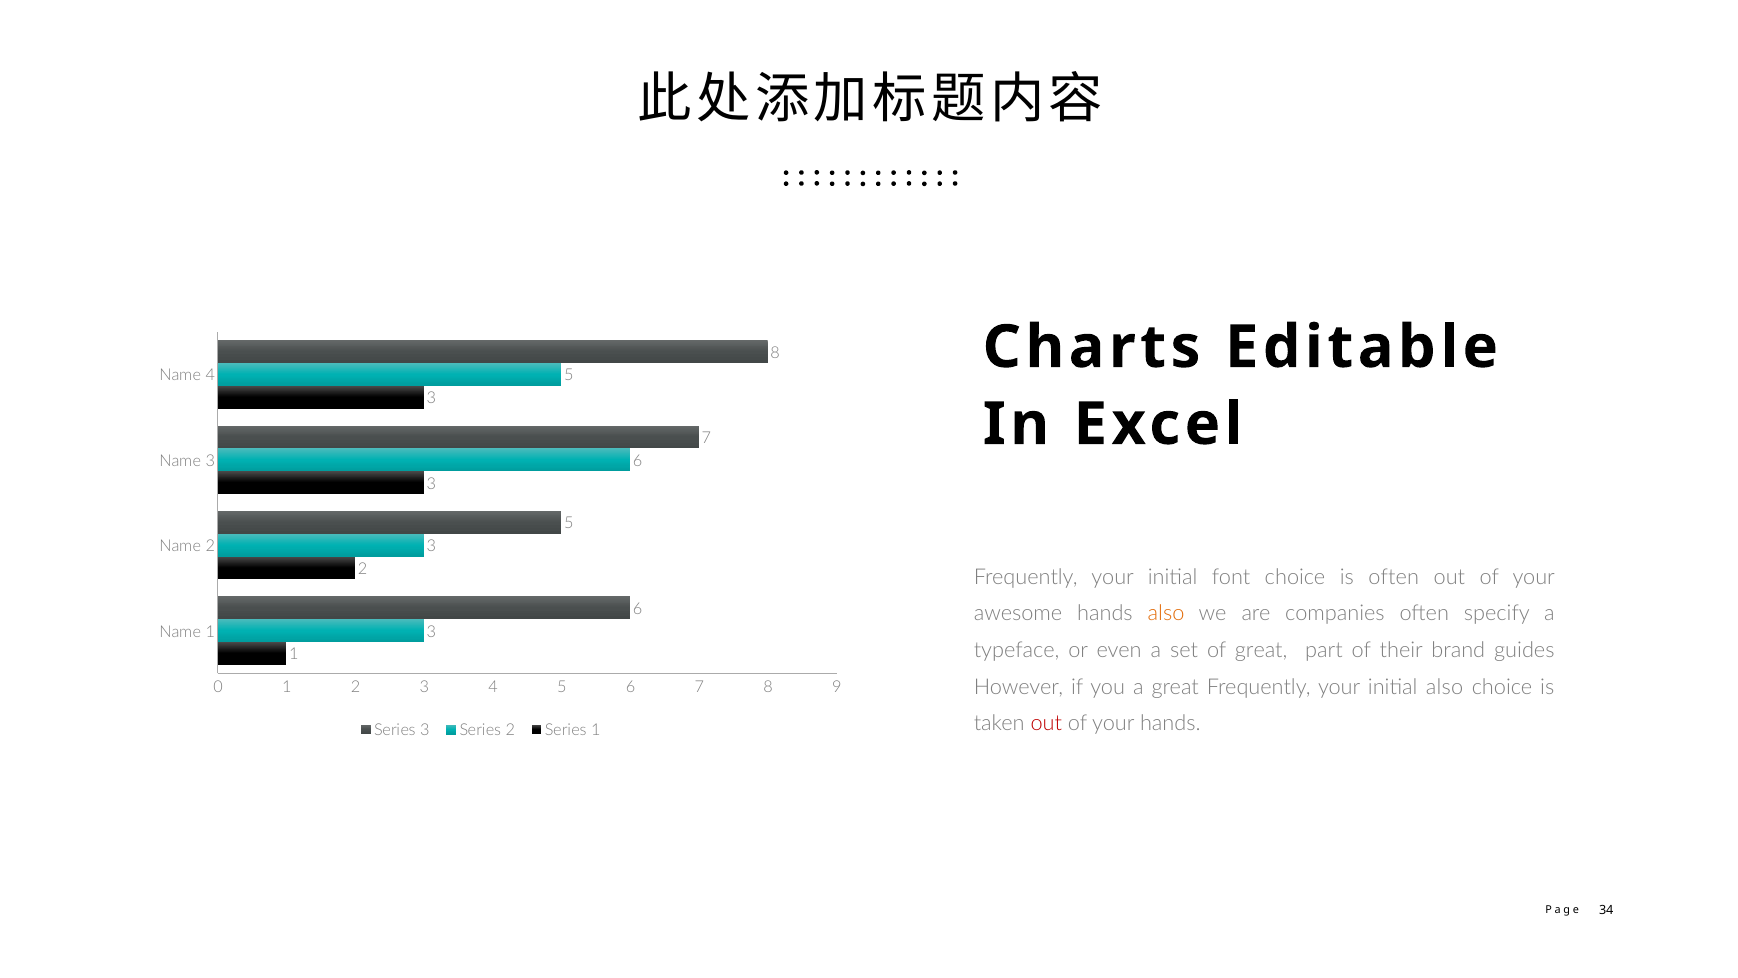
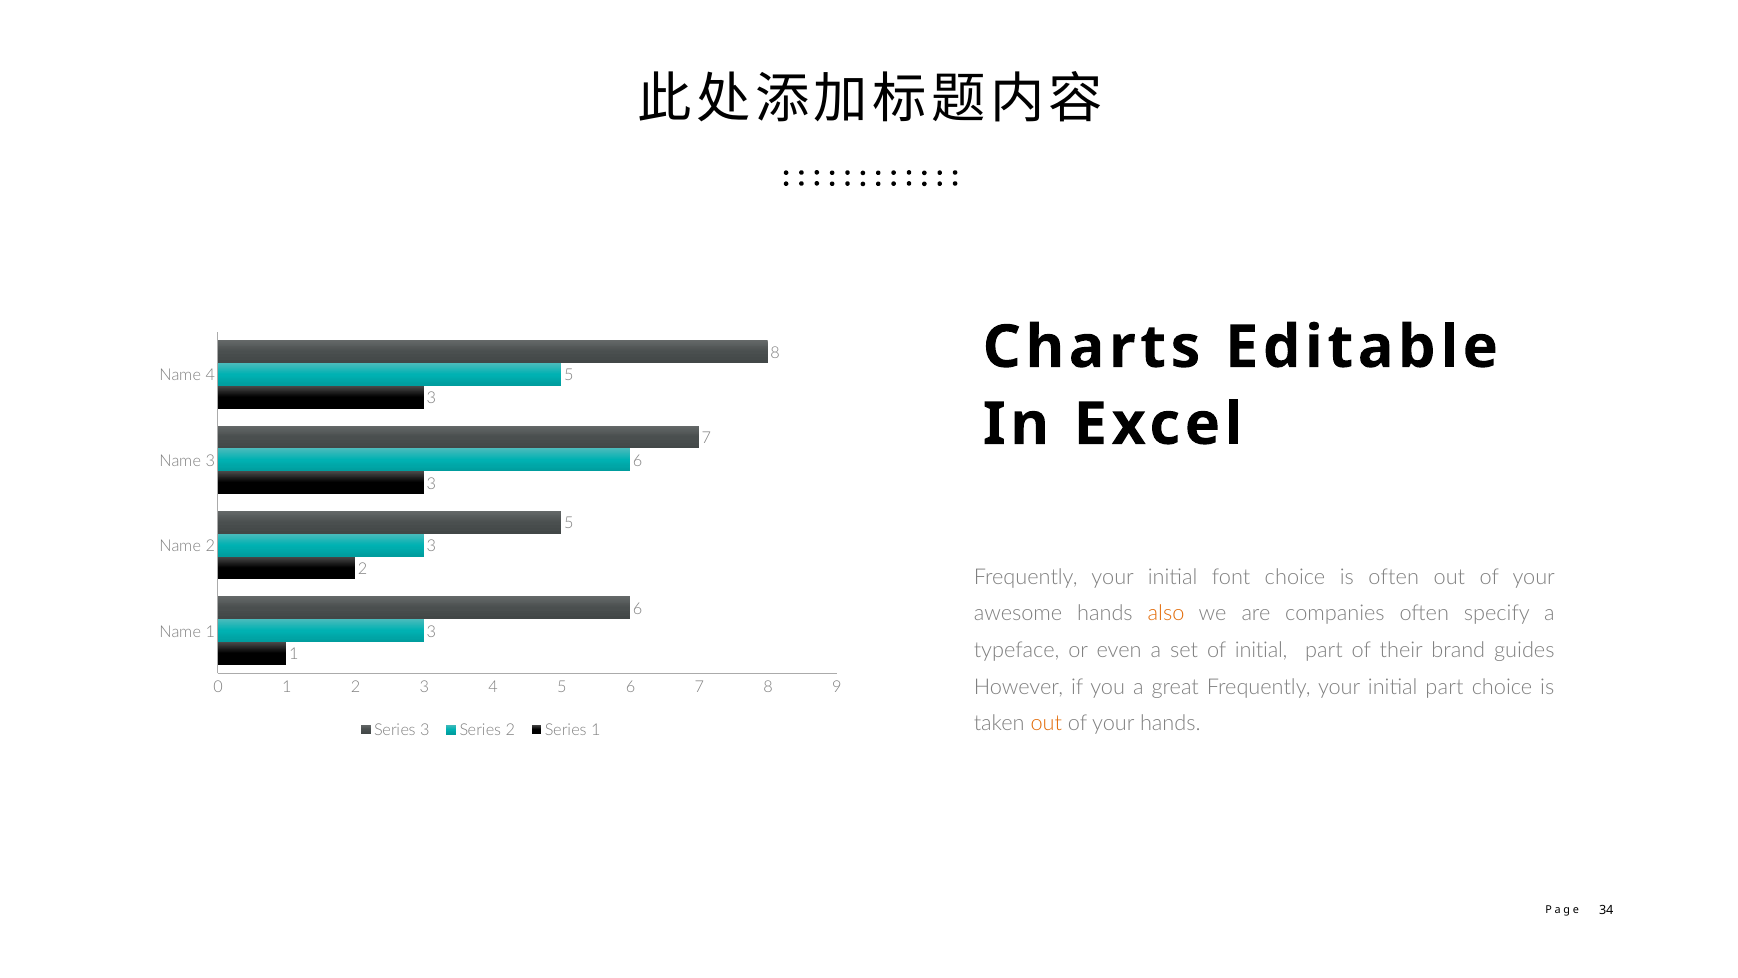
of great: great -> initial
your initial also: also -> part
out at (1046, 723) colour: red -> orange
